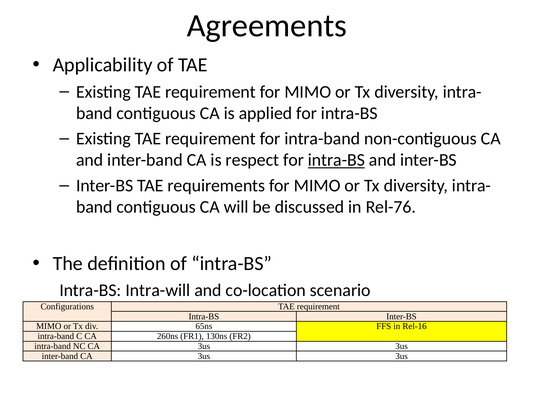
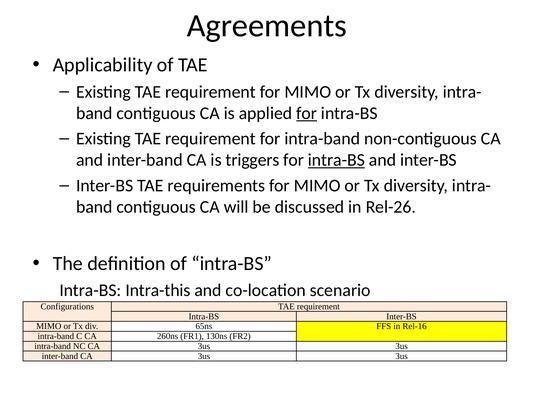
for at (307, 113) underline: none -> present
respect: respect -> triggers
Rel-76: Rel-76 -> Rel-26
Intra-will: Intra-will -> Intra-this
